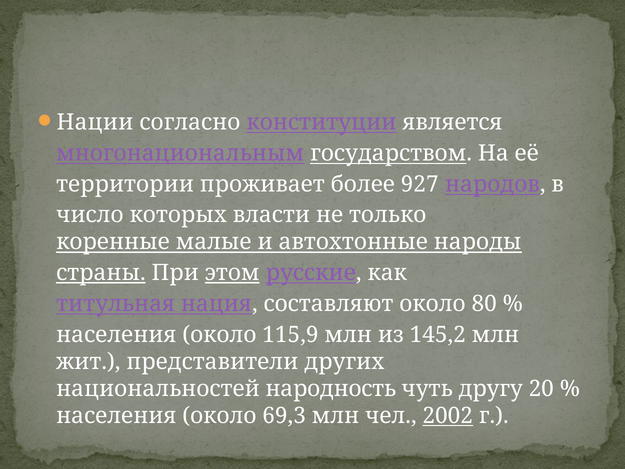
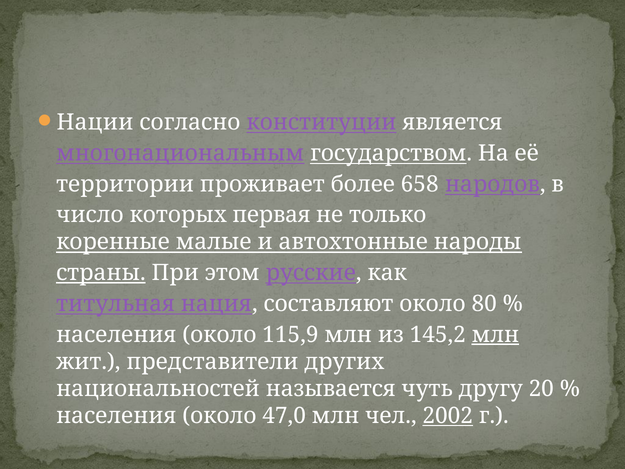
927: 927 -> 658
власти: власти -> первая
этом underline: present -> none
млн at (495, 334) underline: none -> present
народность: народность -> называется
69,3: 69,3 -> 47,0
